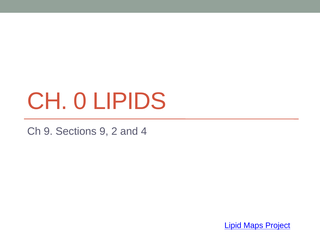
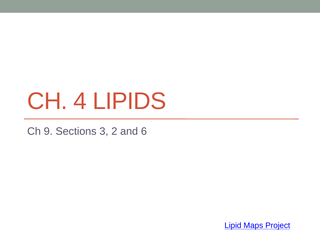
0: 0 -> 4
Sections 9: 9 -> 3
4: 4 -> 6
